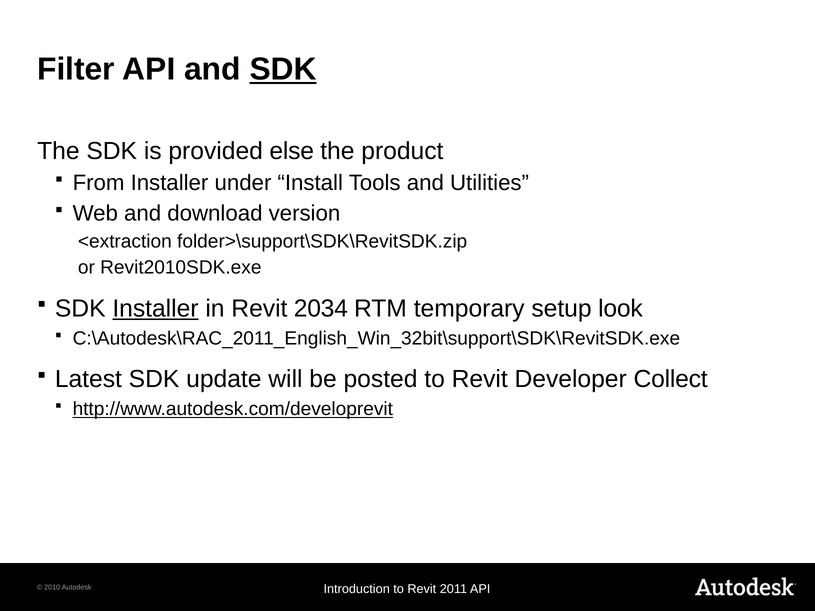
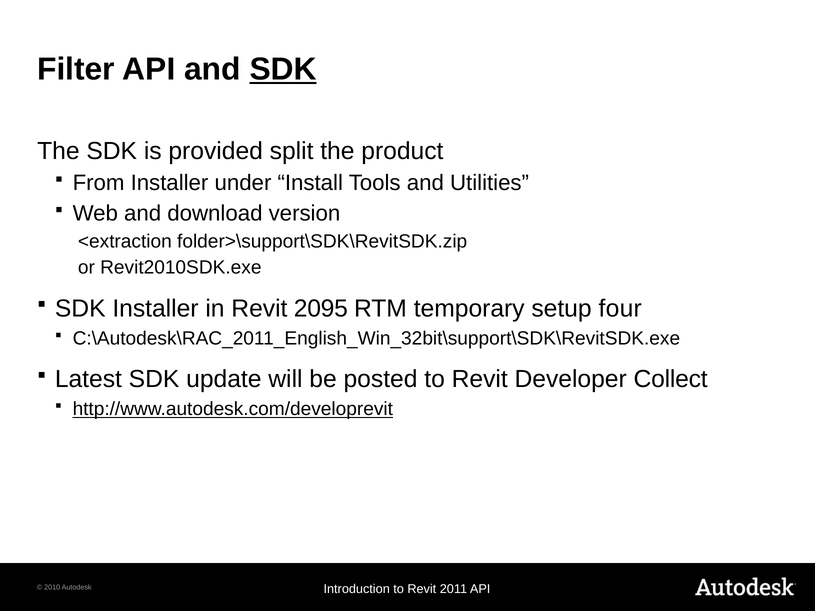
else: else -> split
Installer at (155, 309) underline: present -> none
2034: 2034 -> 2095
look: look -> four
